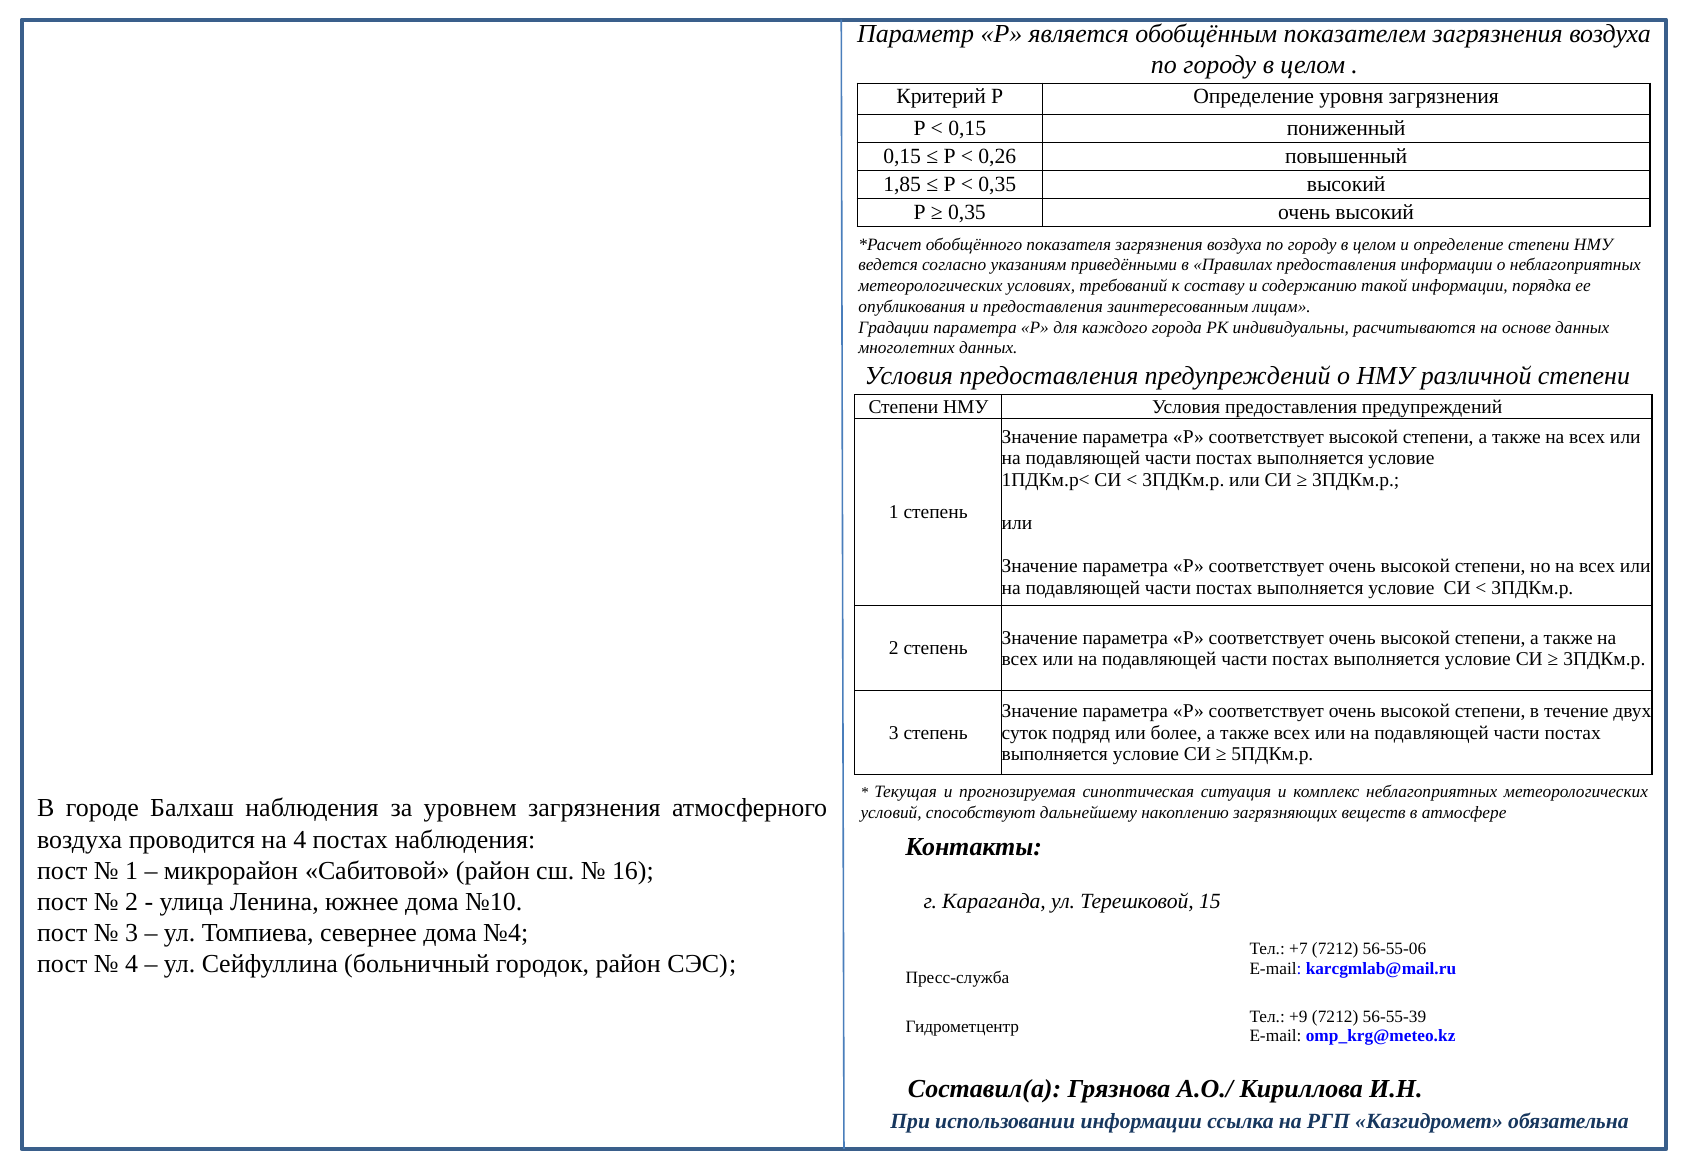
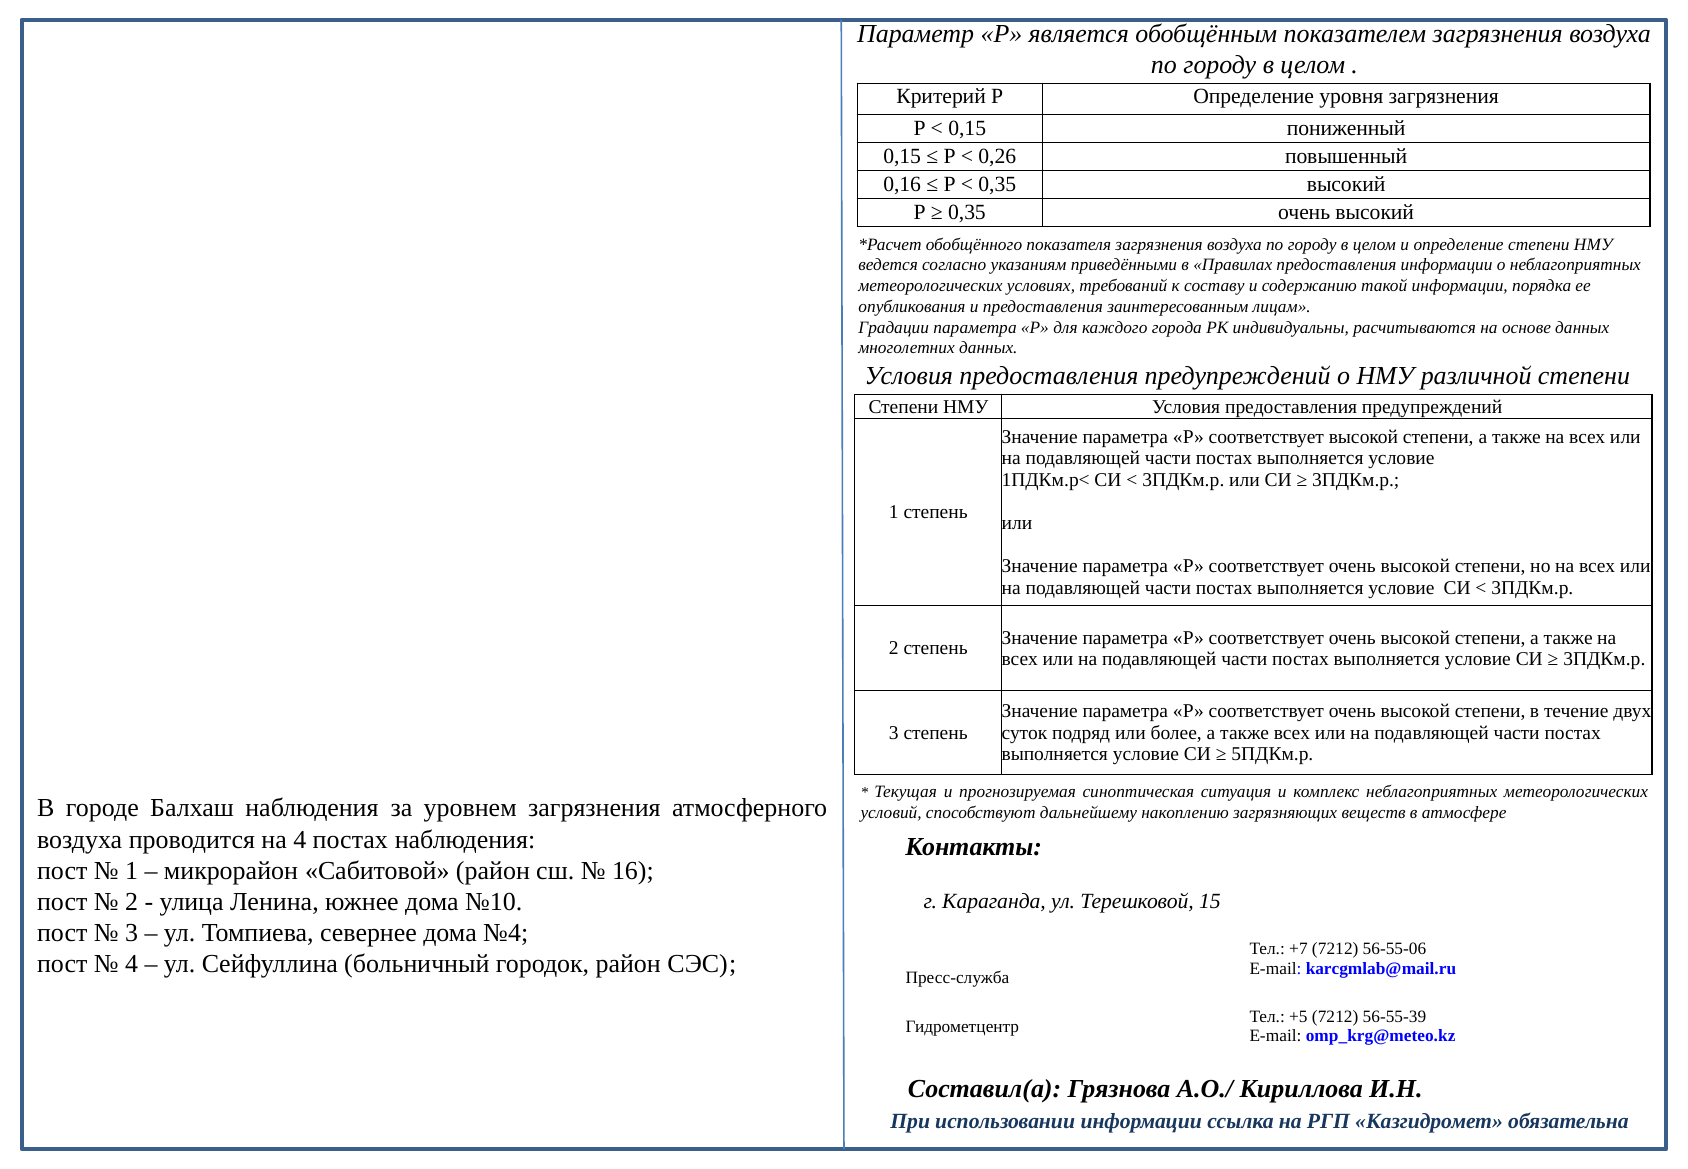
1,85: 1,85 -> 0,16
+9: +9 -> +5
